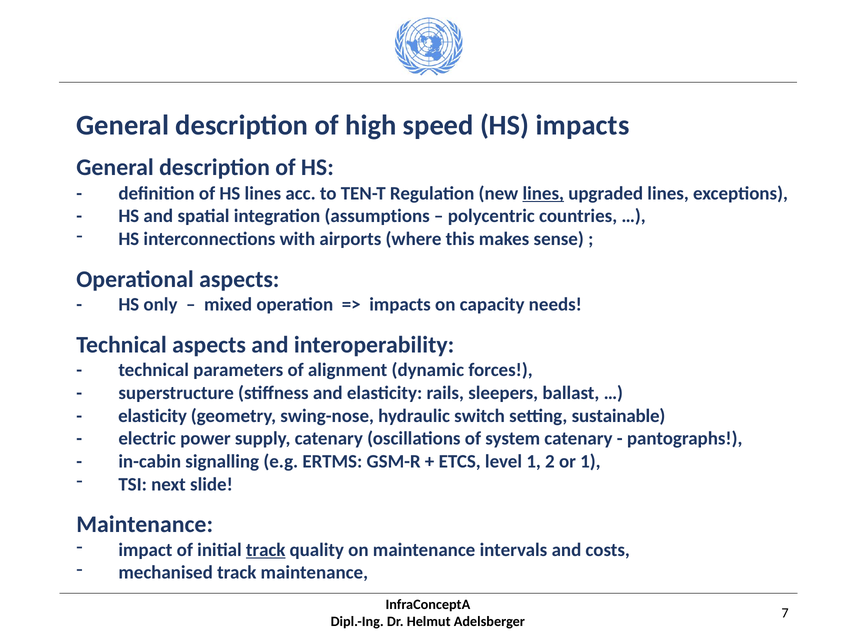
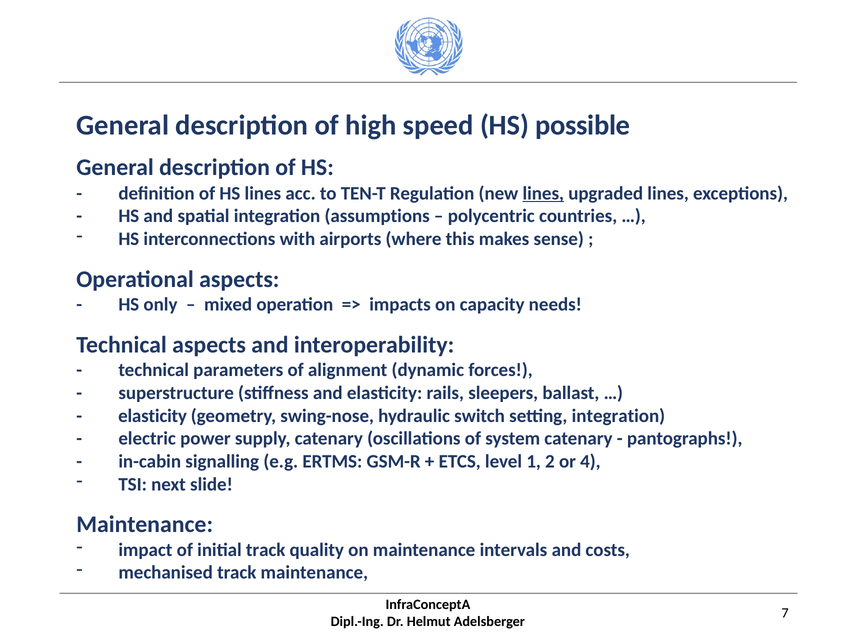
HS impacts: impacts -> possible
setting sustainable: sustainable -> integration
or 1: 1 -> 4
track at (266, 550) underline: present -> none
